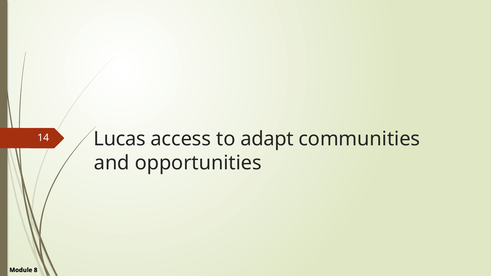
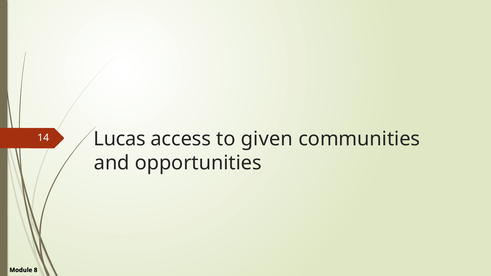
adapt: adapt -> given
